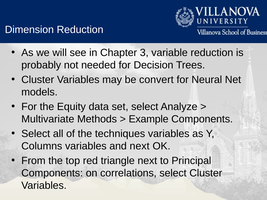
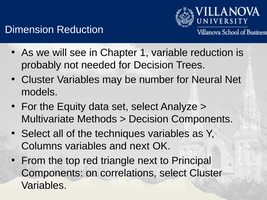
3: 3 -> 1
convert: convert -> number
Example at (149, 119): Example -> Decision
